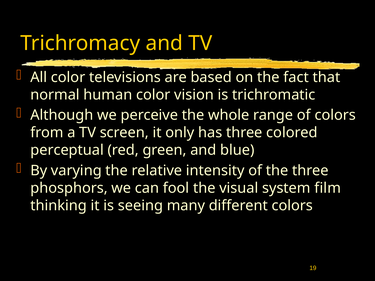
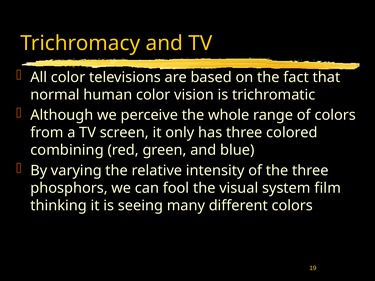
perceptual: perceptual -> combining
